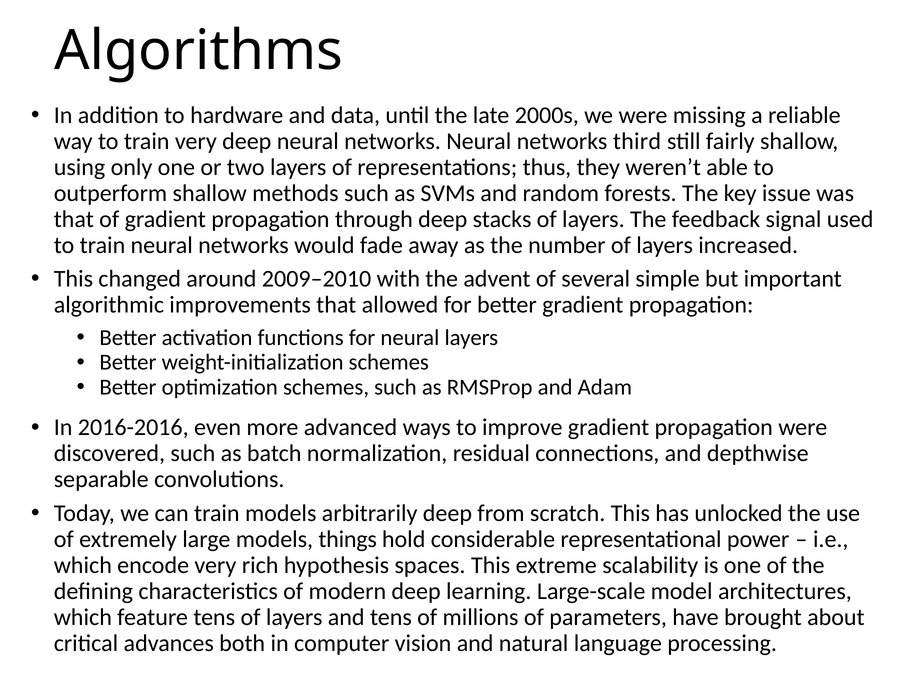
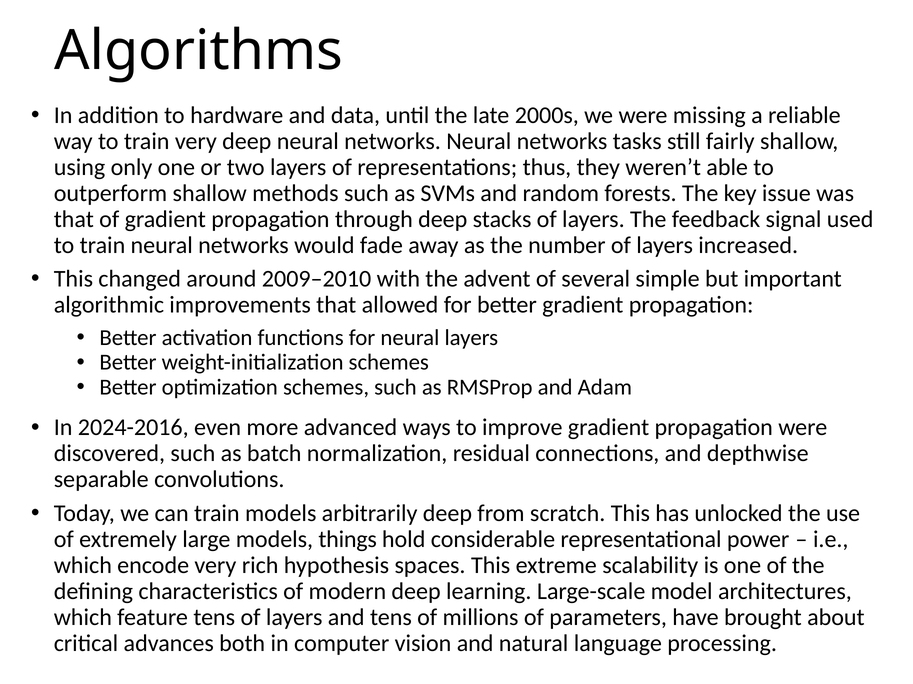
third: third -> tasks
2016-2016: 2016-2016 -> 2024-2016
